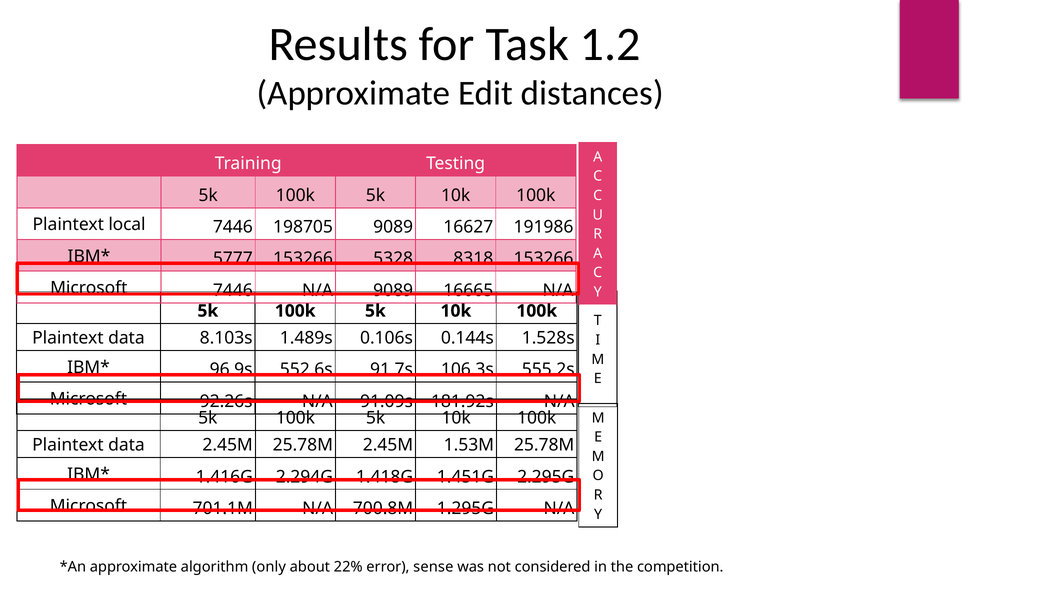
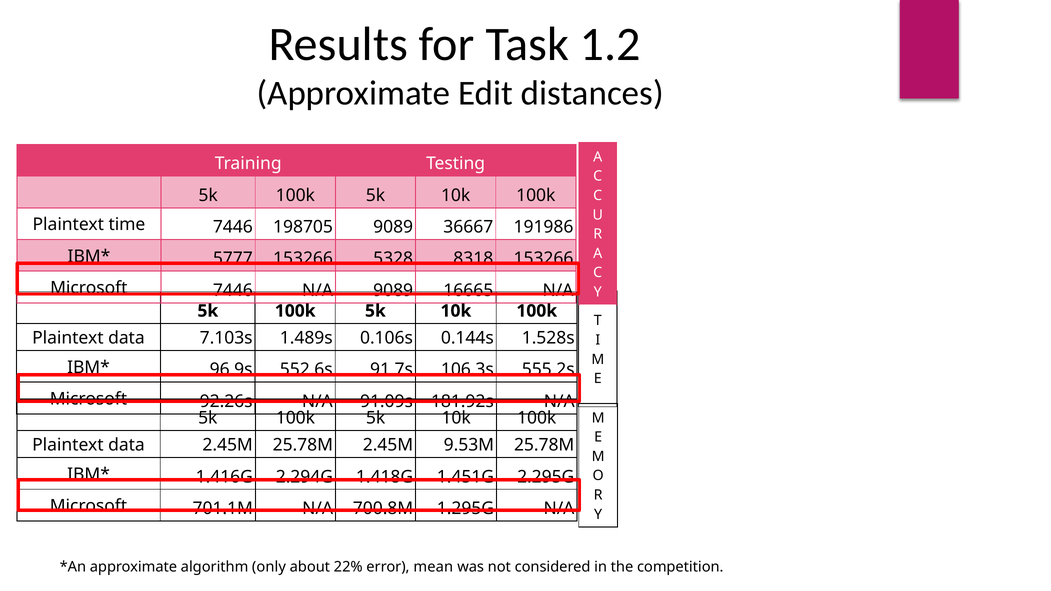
local: local -> time
16627: 16627 -> 36667
8.103s: 8.103s -> 7.103s
1.53M: 1.53M -> 9.53M
sense: sense -> mean
